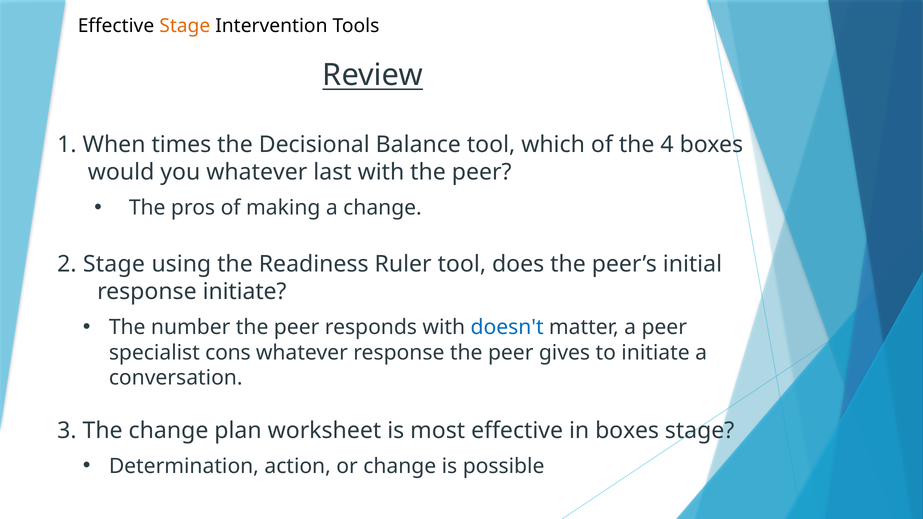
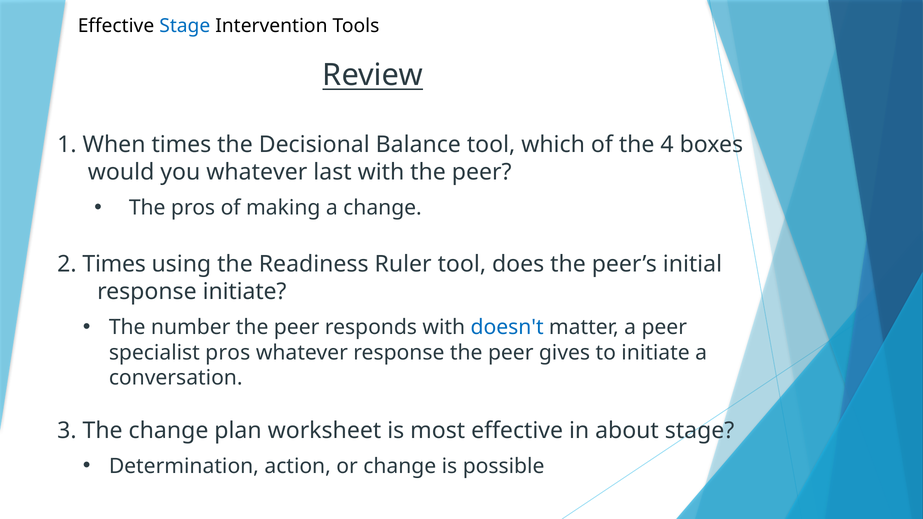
Stage at (185, 26) colour: orange -> blue
2 Stage: Stage -> Times
specialist cons: cons -> pros
in boxes: boxes -> about
